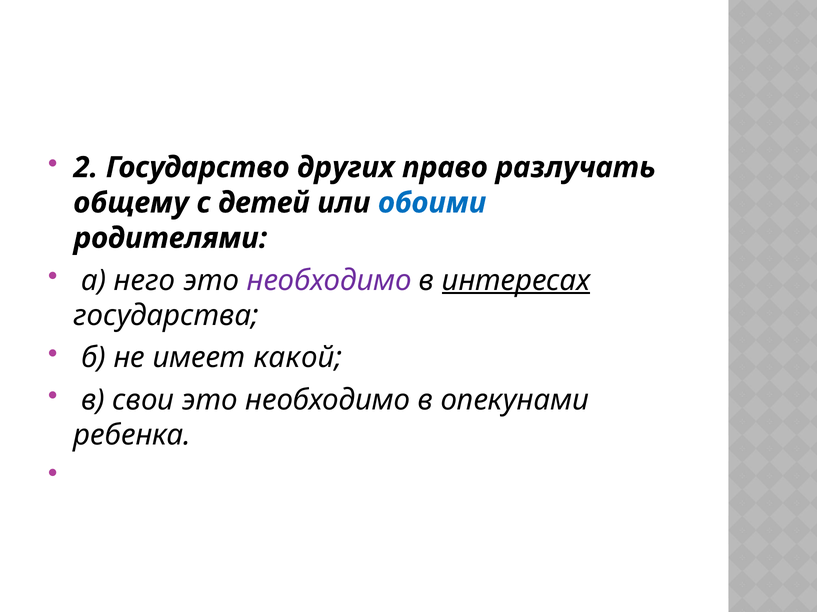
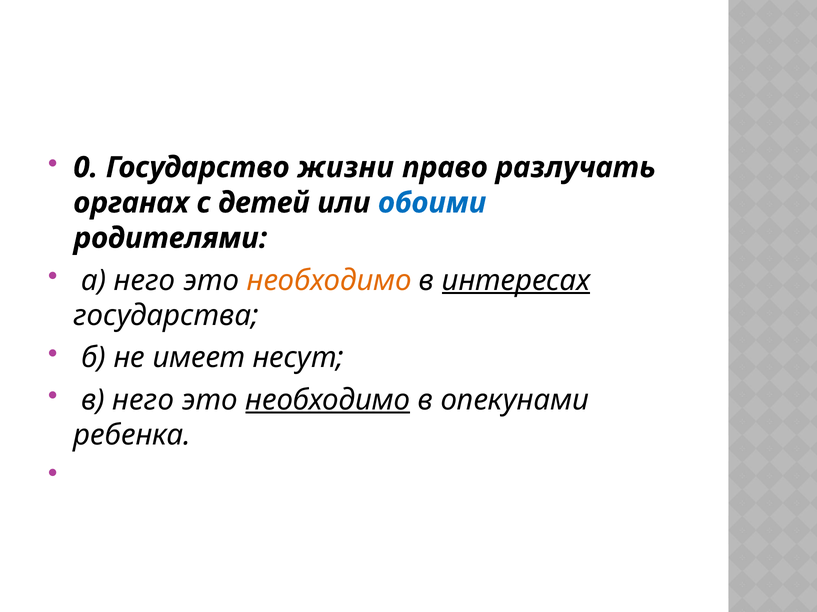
2: 2 -> 0
других: других -> жизни
общему: общему -> органах
необходимо at (329, 281) colour: purple -> orange
какой: какой -> несут
в свои: свои -> него
необходимо at (328, 400) underline: none -> present
